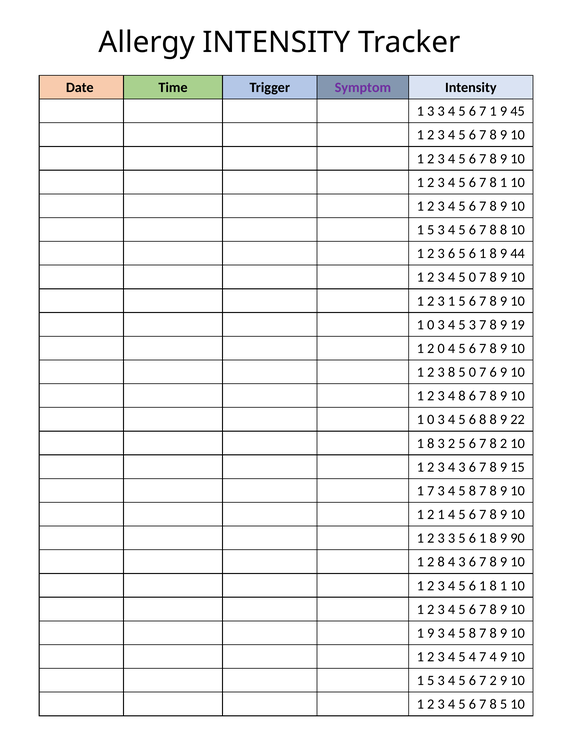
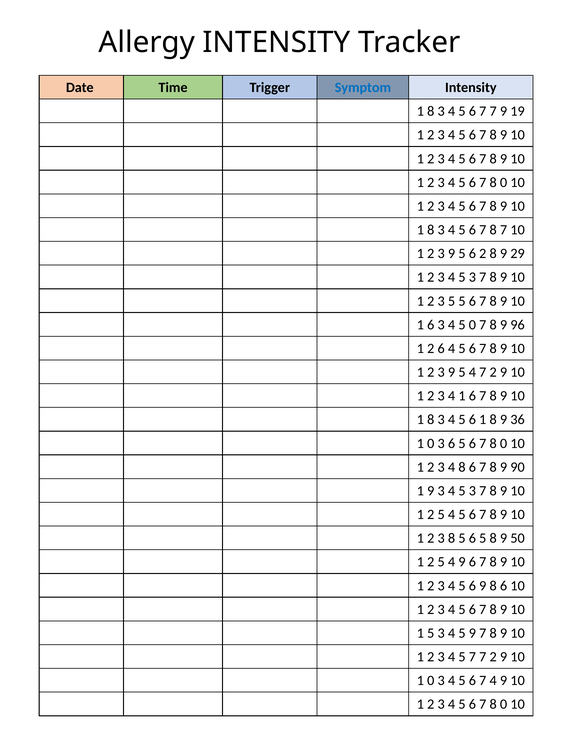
Symptom colour: purple -> blue
3 at (431, 111): 3 -> 8
6 7 1: 1 -> 7
45: 45 -> 19
1 at (504, 182): 1 -> 0
5 at (431, 230): 5 -> 8
7 8 8: 8 -> 7
6 at (452, 254): 6 -> 9
1 at (483, 254): 1 -> 2
44: 44 -> 29
0 at (472, 277): 0 -> 3
3 1: 1 -> 5
0 at (431, 325): 0 -> 6
4 5 3: 3 -> 0
19: 19 -> 96
2 0: 0 -> 6
8 at (452, 372): 8 -> 9
0 at (472, 372): 0 -> 4
6 at (493, 372): 6 -> 2
4 8: 8 -> 1
0 at (431, 420): 0 -> 8
6 8: 8 -> 1
22: 22 -> 36
8 at (431, 443): 8 -> 0
3 2: 2 -> 6
2 at (504, 443): 2 -> 0
3 4 3: 3 -> 8
15: 15 -> 90
1 7: 7 -> 9
8 at (472, 491): 8 -> 3
1 at (441, 514): 1 -> 5
2 3 3: 3 -> 8
1 at (483, 538): 1 -> 5
90: 90 -> 50
8 at (441, 562): 8 -> 5
3 at (462, 562): 3 -> 9
4 5 6 1: 1 -> 9
1 at (504, 586): 1 -> 6
9 at (431, 633): 9 -> 5
8 at (472, 633): 8 -> 9
5 4: 4 -> 7
4 at (493, 657): 4 -> 2
5 at (431, 680): 5 -> 0
7 2: 2 -> 4
5 at (504, 704): 5 -> 0
